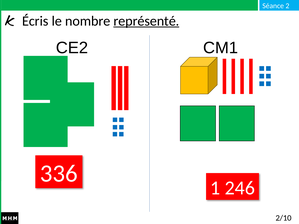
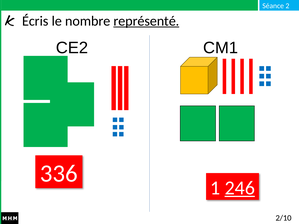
246 underline: none -> present
